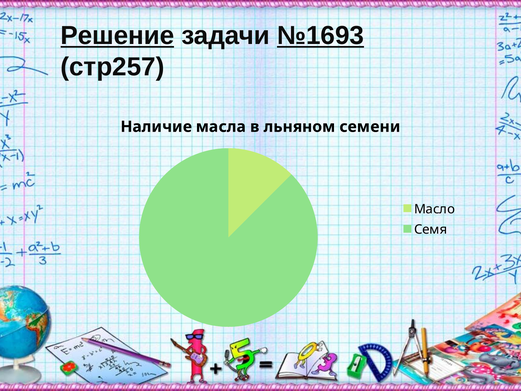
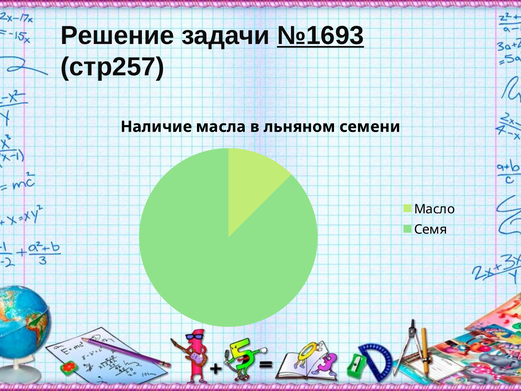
Решение underline: present -> none
